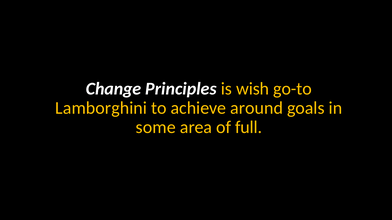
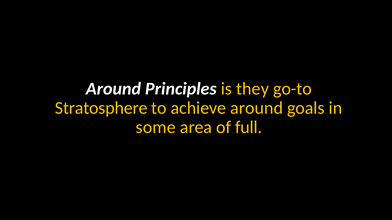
Change at (114, 89): Change -> Around
wish: wish -> they
Lamborghini: Lamborghini -> Stratosphere
